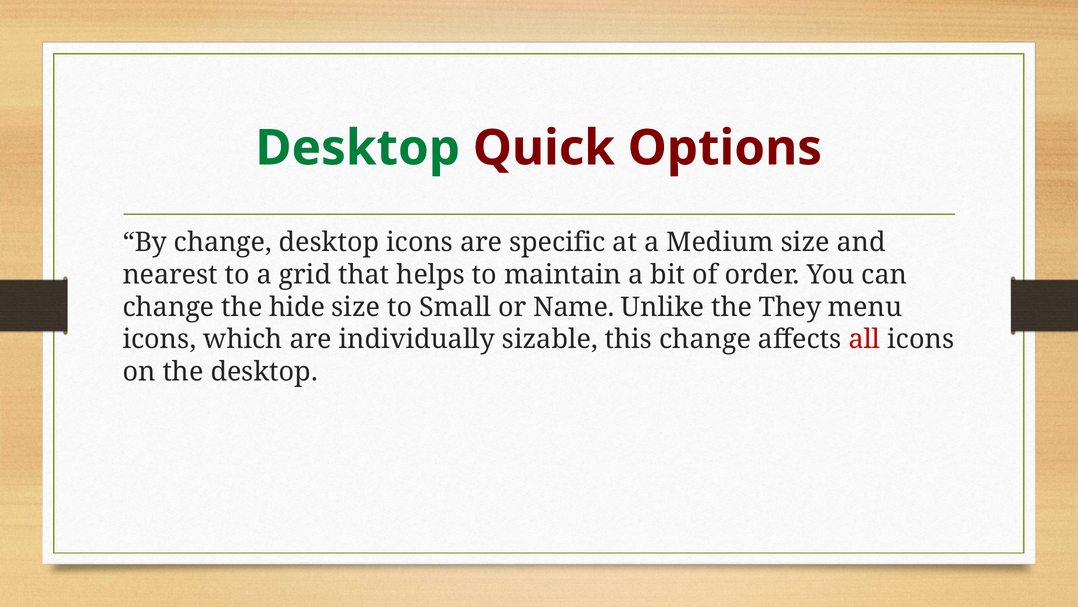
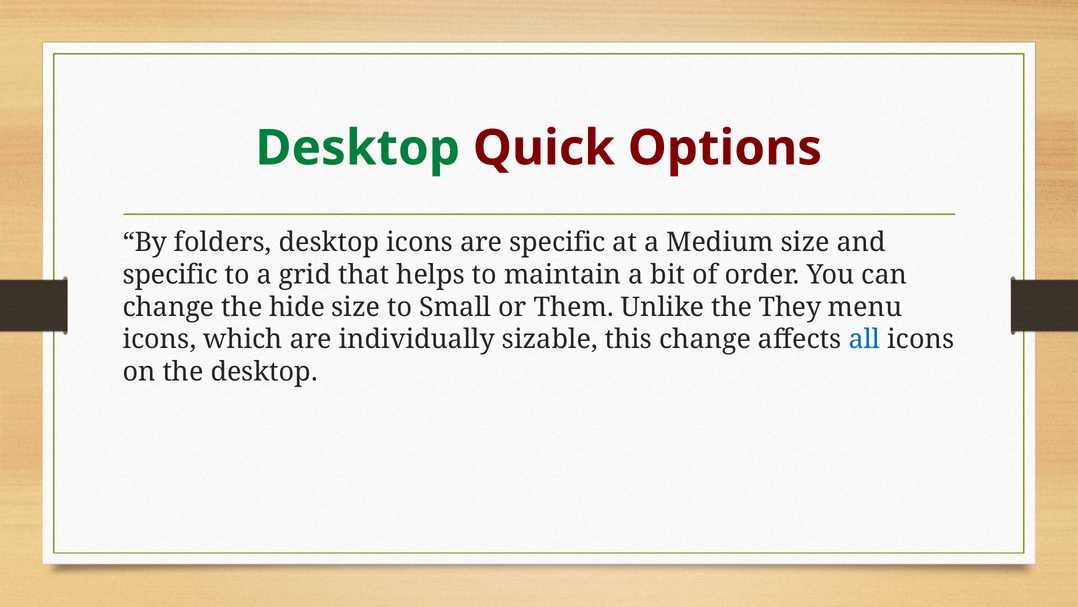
By change: change -> folders
nearest at (170, 274): nearest -> specific
Name: Name -> Them
all colour: red -> blue
